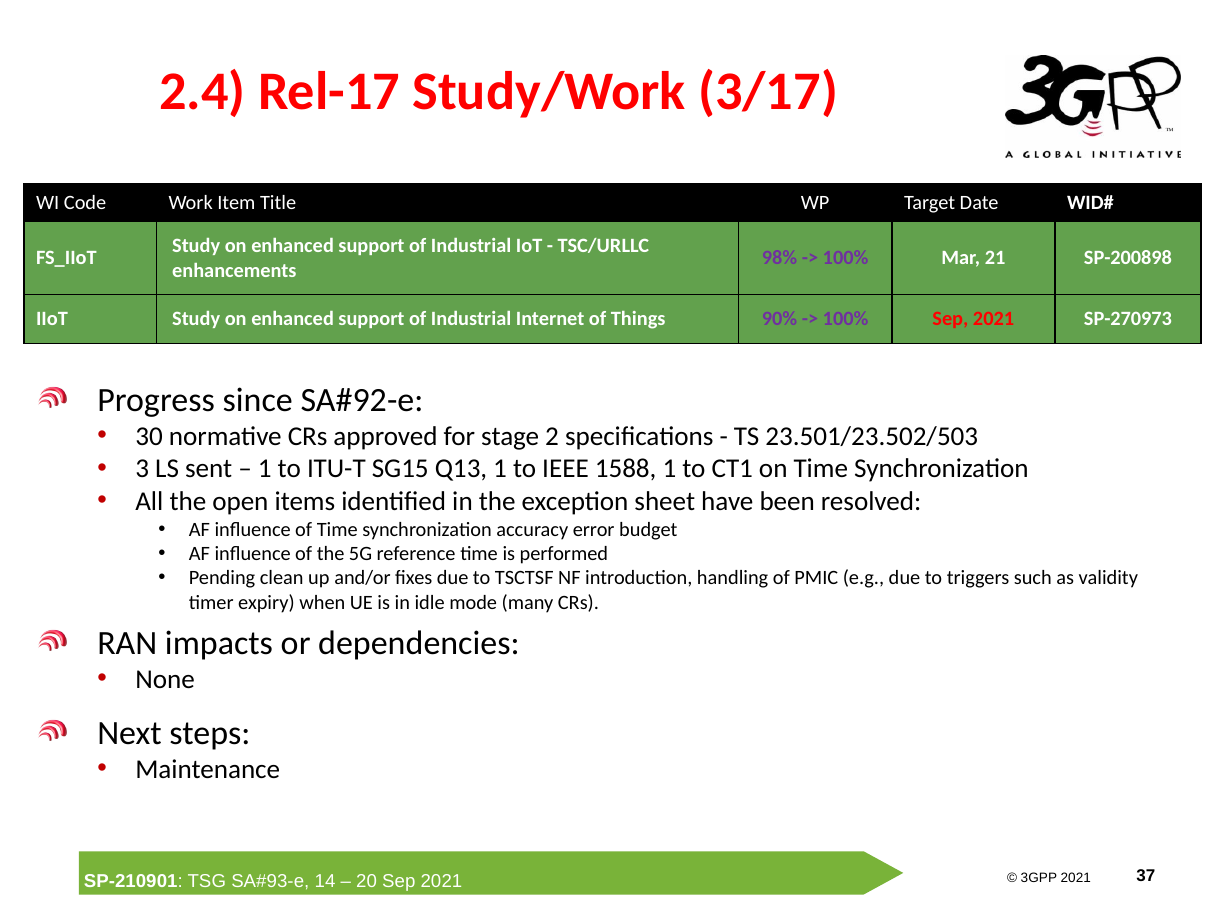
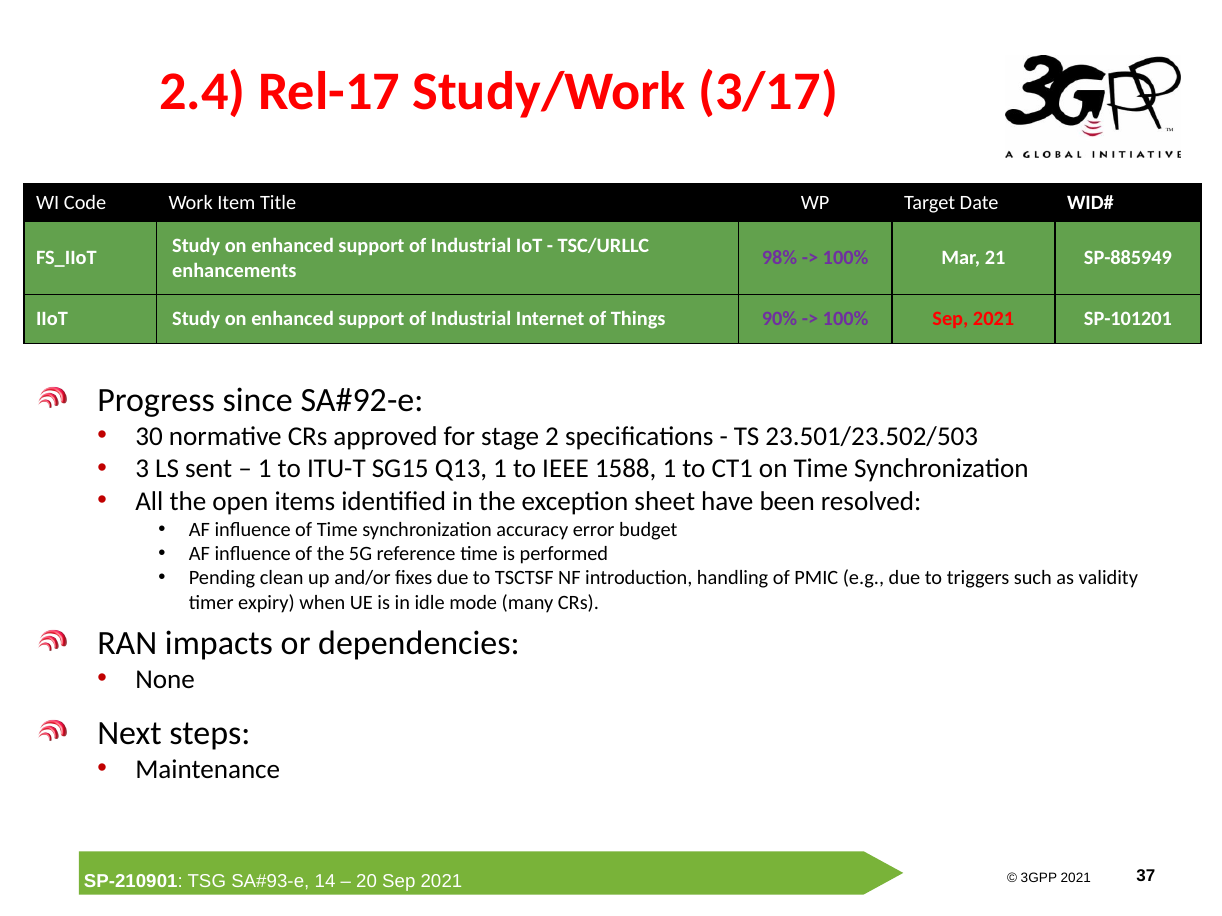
SP-200898: SP-200898 -> SP-885949
SP-270973: SP-270973 -> SP-101201
